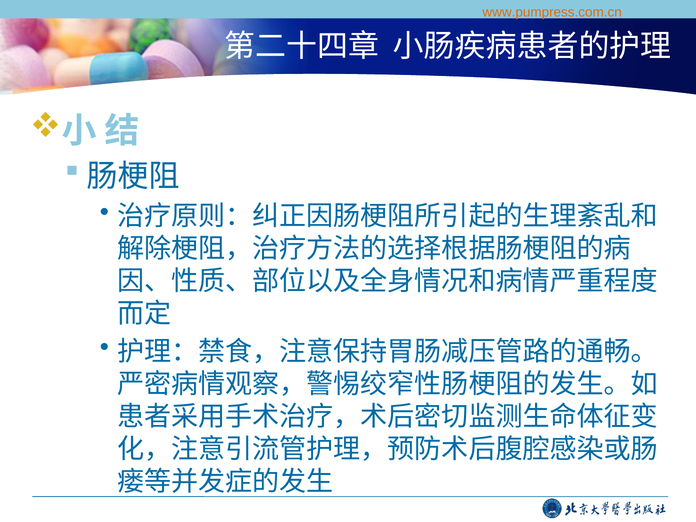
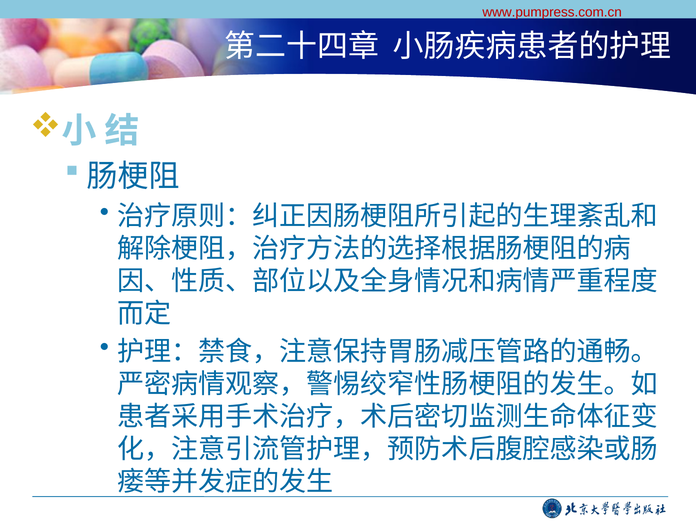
www.pumpress.com.cn colour: orange -> red
